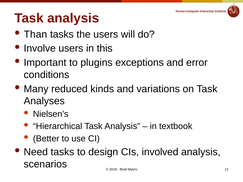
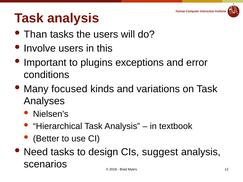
reduced: reduced -> focused
involved: involved -> suggest
